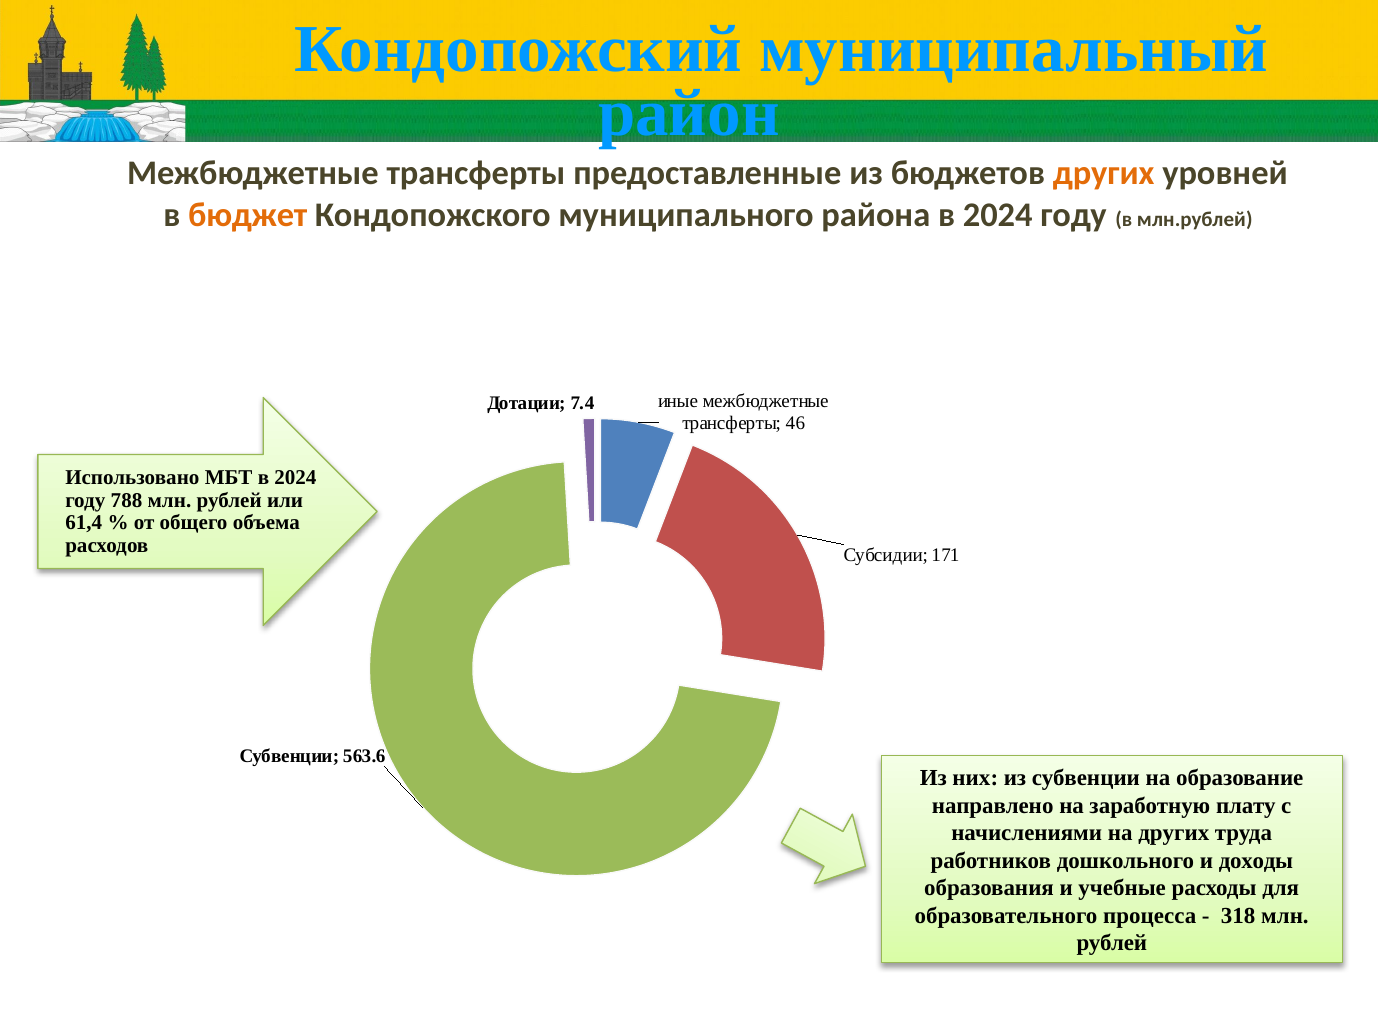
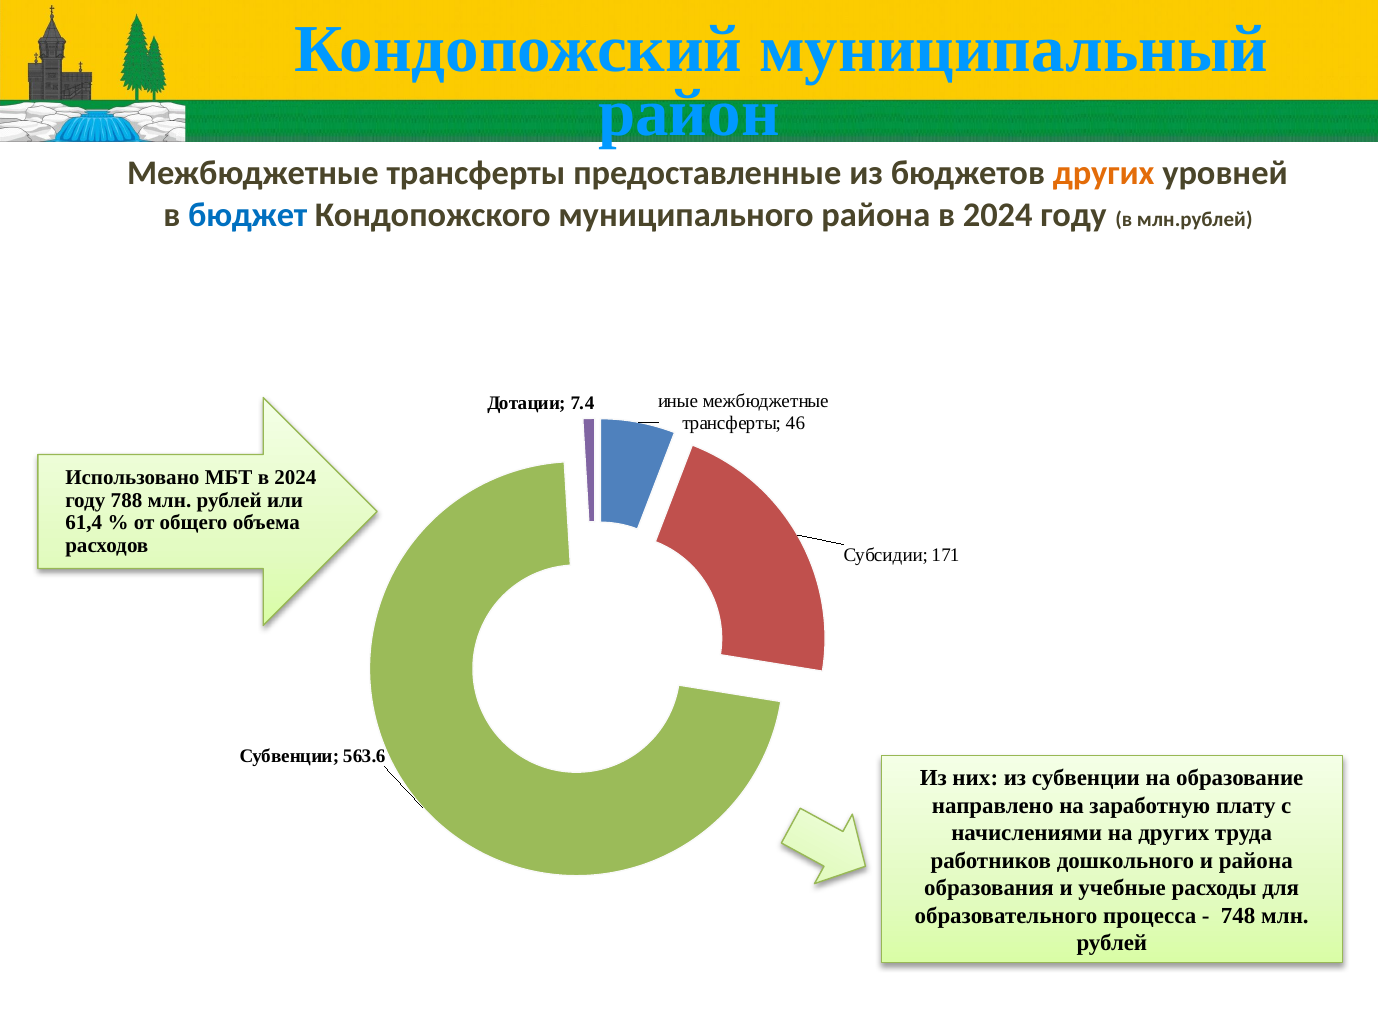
бюджет colour: orange -> blue
и доходы: доходы -> района
318: 318 -> 748
